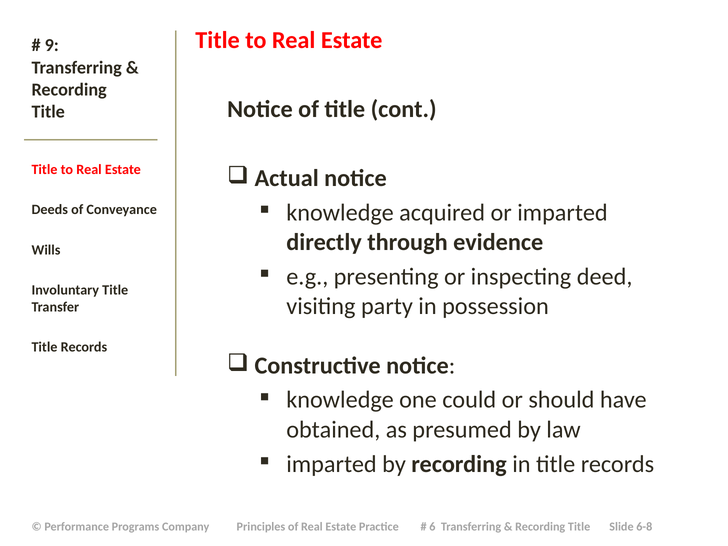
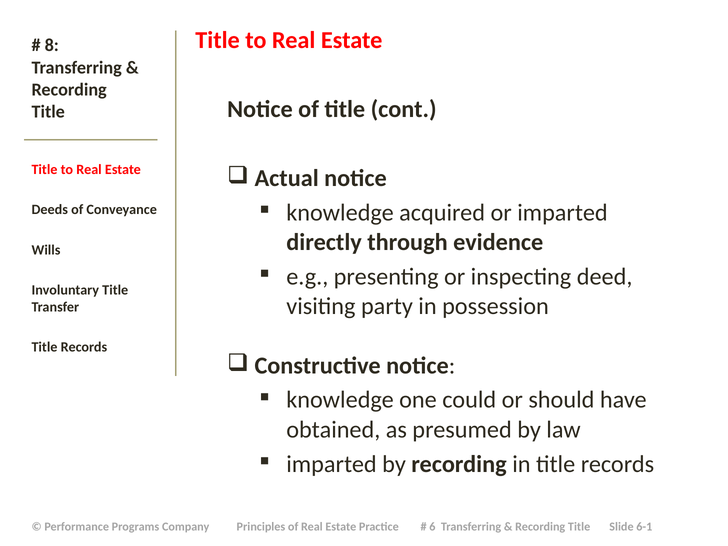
9: 9 -> 8
6-8: 6-8 -> 6-1
